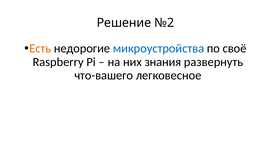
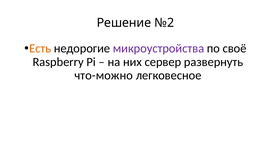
микроустройства colour: blue -> purple
знания: знания -> сервер
что-вашего: что-вашего -> что-можно
